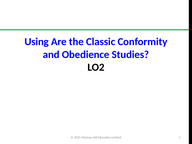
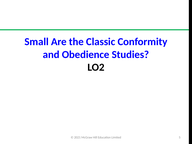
Using: Using -> Small
